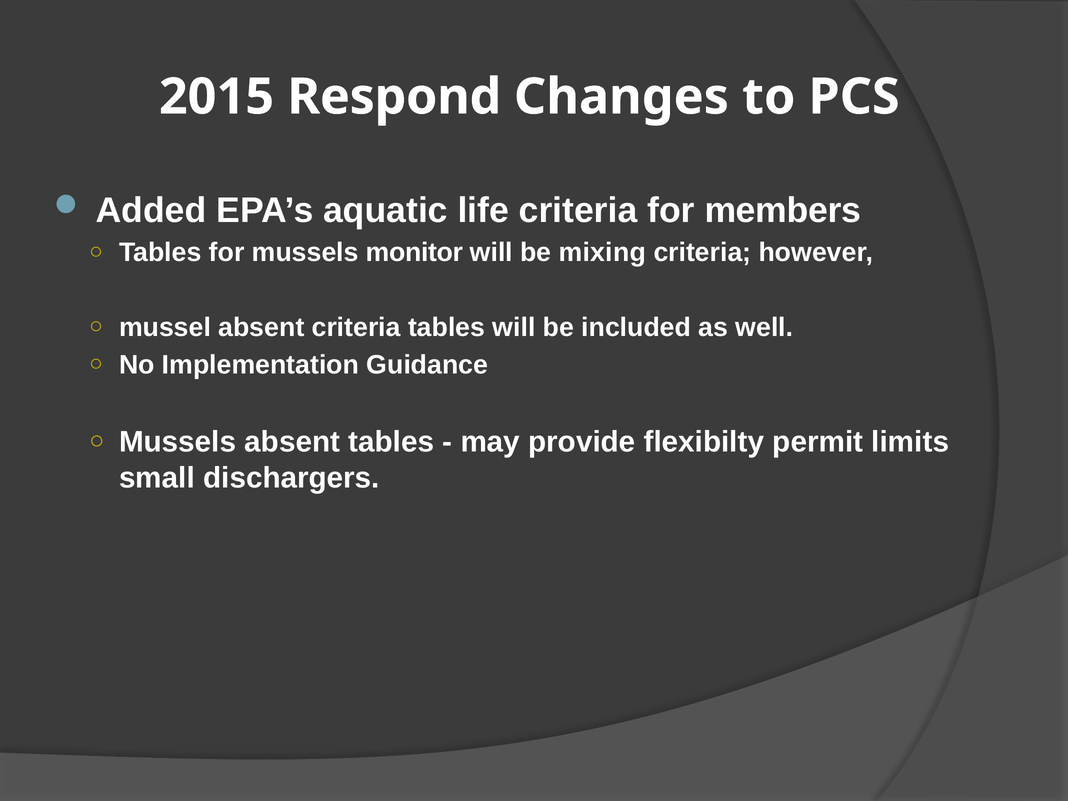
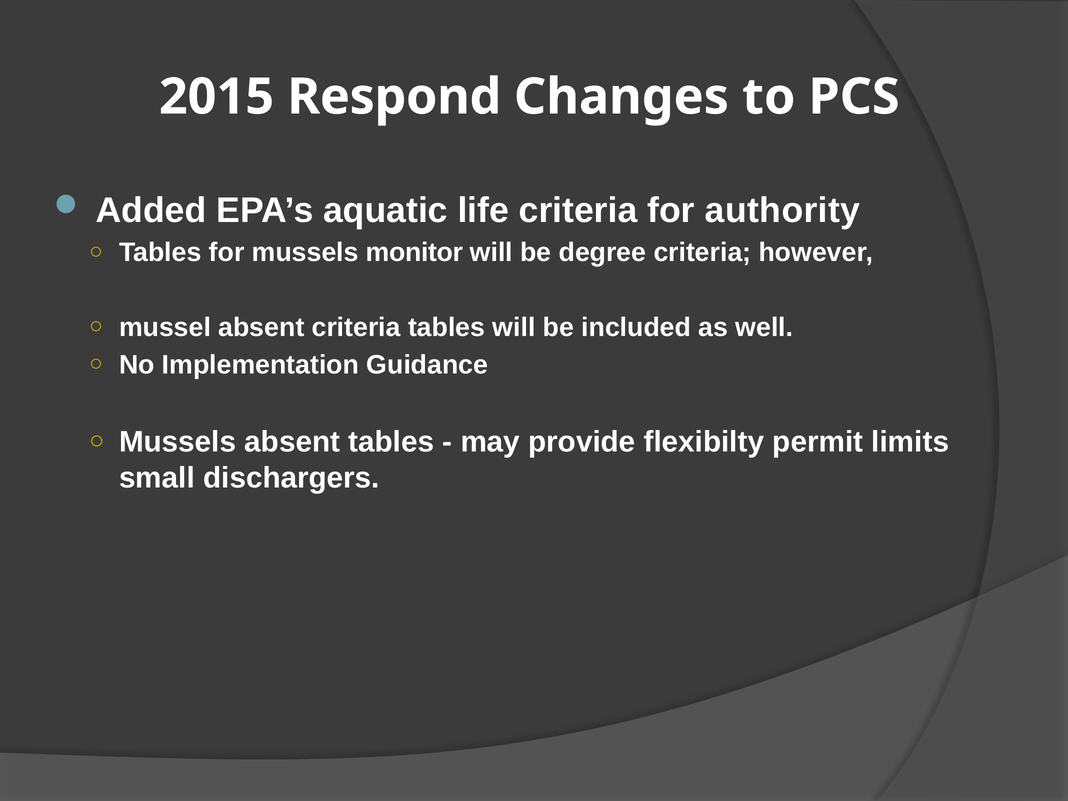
members: members -> authority
mixing: mixing -> degree
